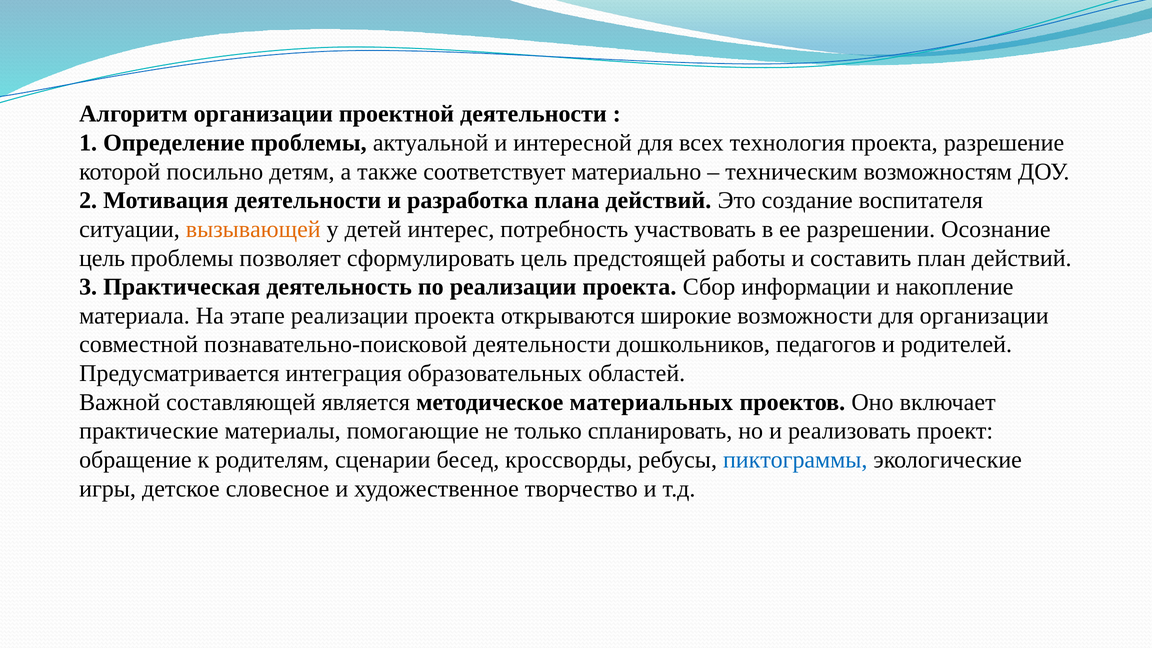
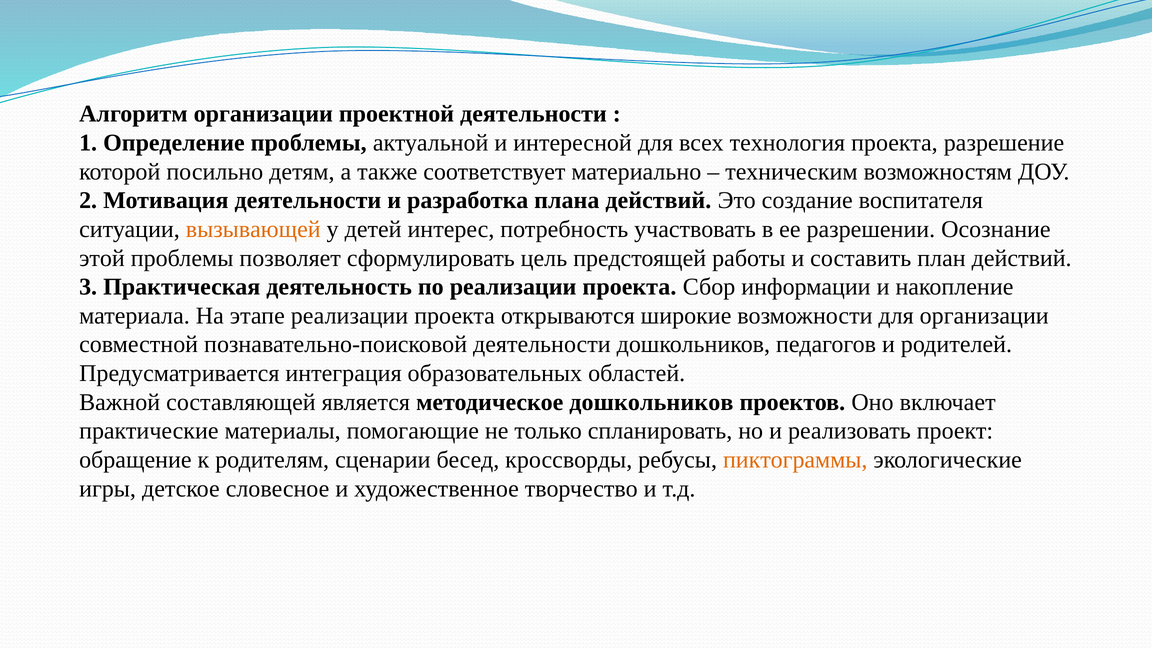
цель at (102, 258): цель -> этой
методическое материальных: материальных -> дошкольников
пиктограммы colour: blue -> orange
